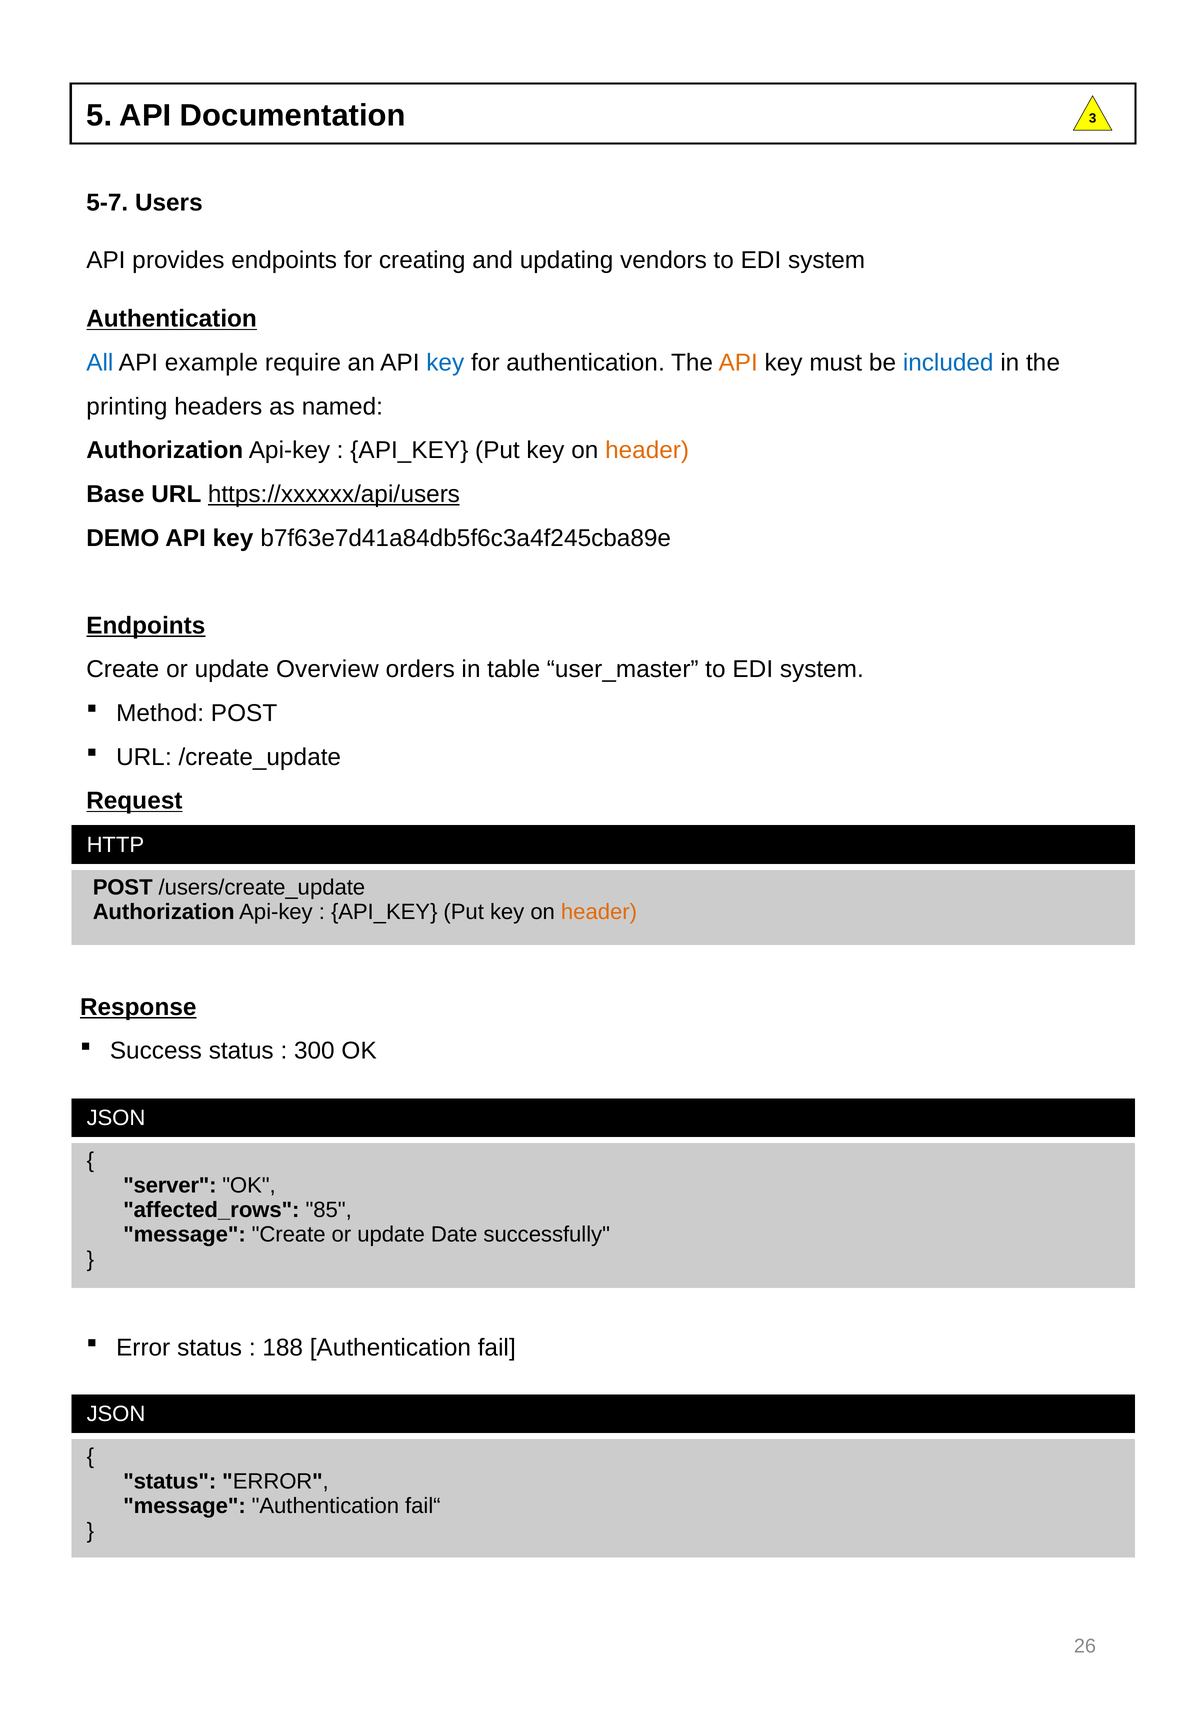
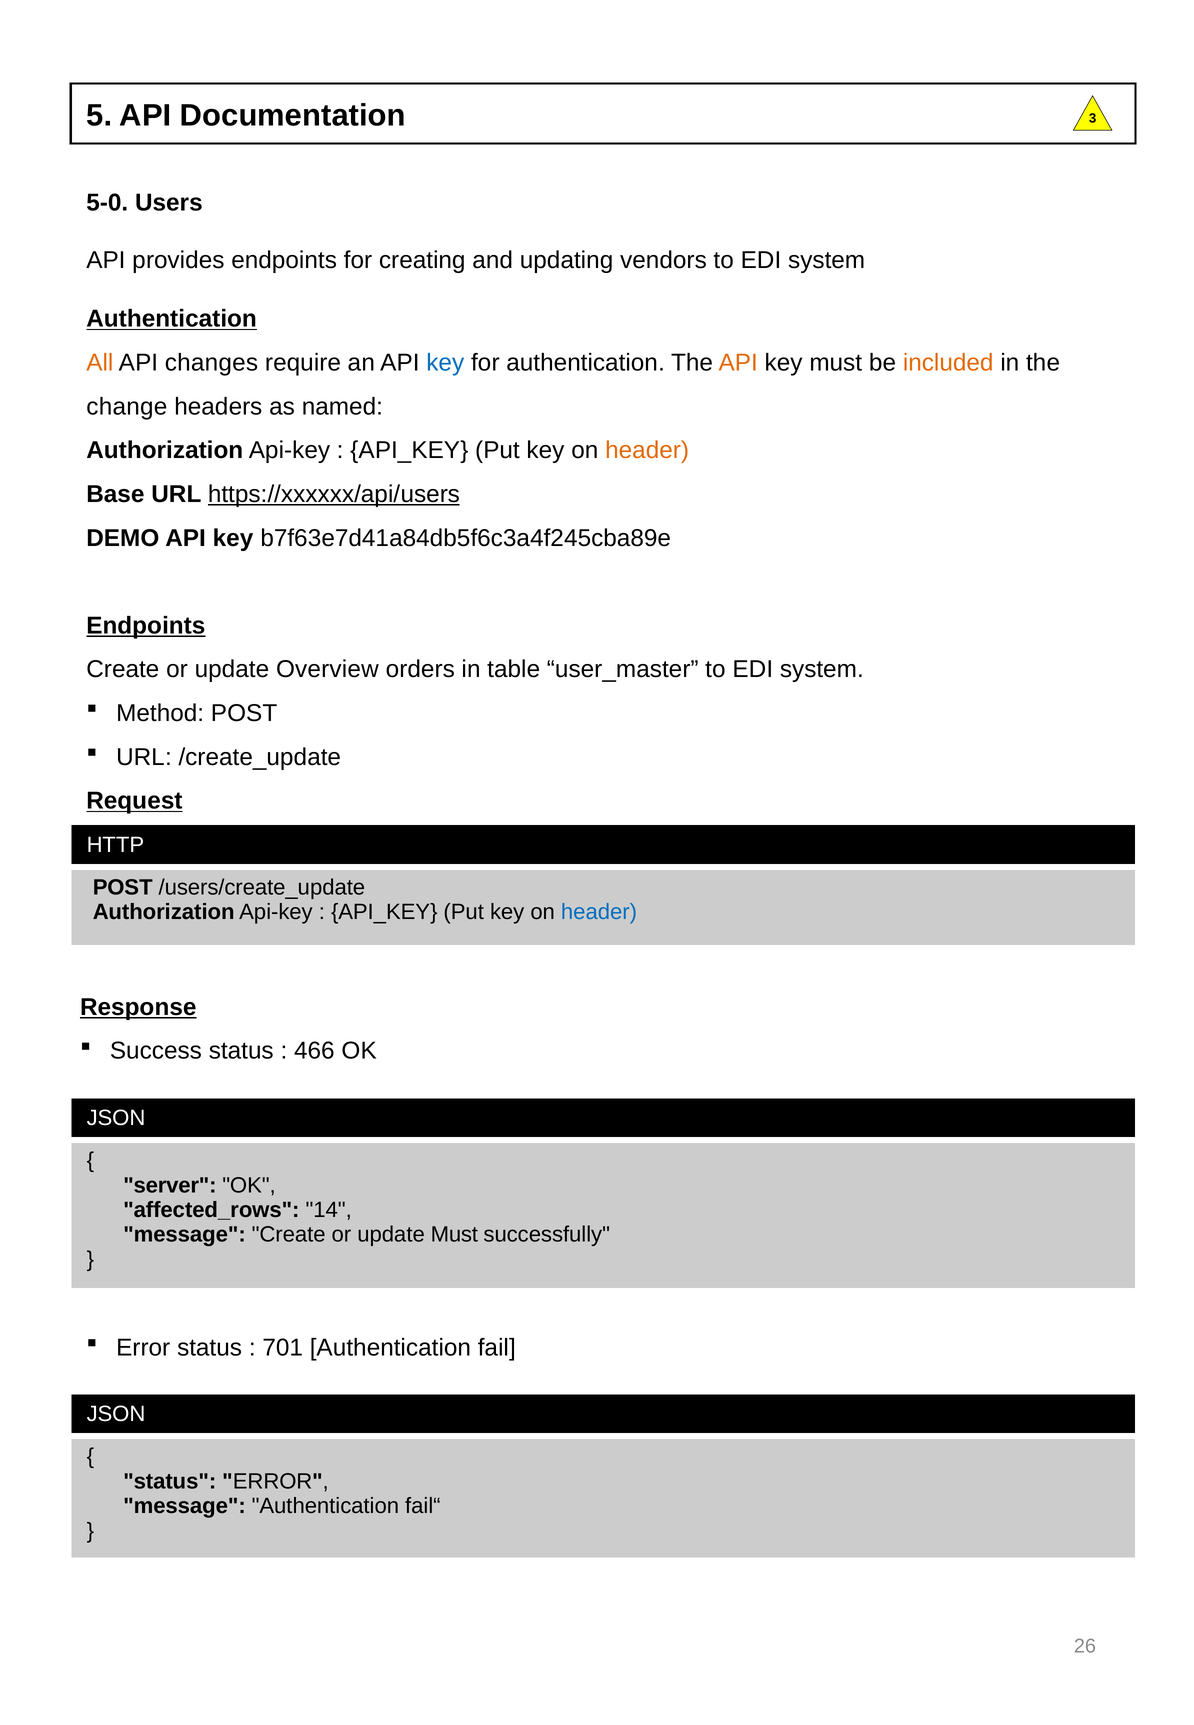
5-7: 5-7 -> 5-0
All colour: blue -> orange
example: example -> changes
included colour: blue -> orange
printing: printing -> change
header at (599, 912) colour: orange -> blue
300: 300 -> 466
85: 85 -> 14
update Date: Date -> Must
188: 188 -> 701
